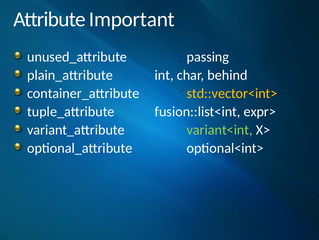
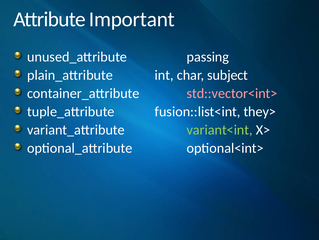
behind: behind -> subject
std::vector<int> colour: yellow -> pink
expr>: expr> -> they>
